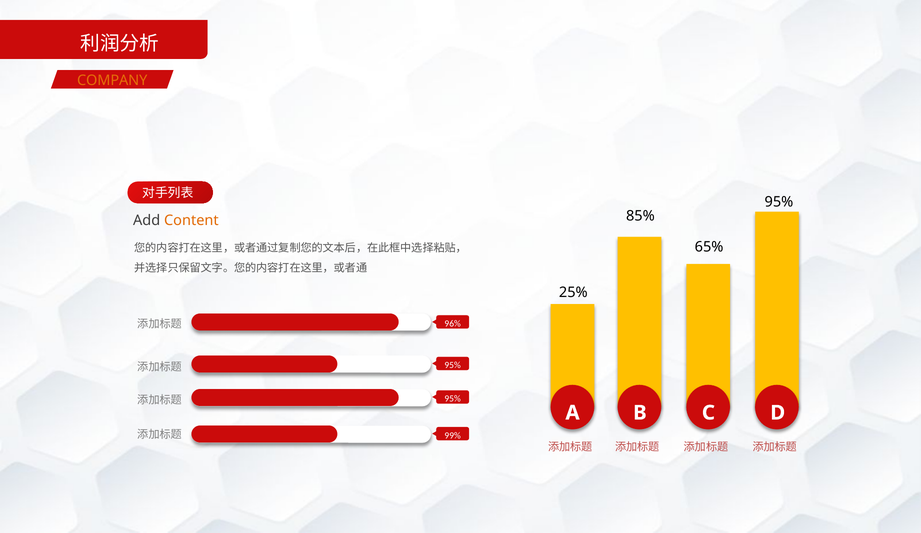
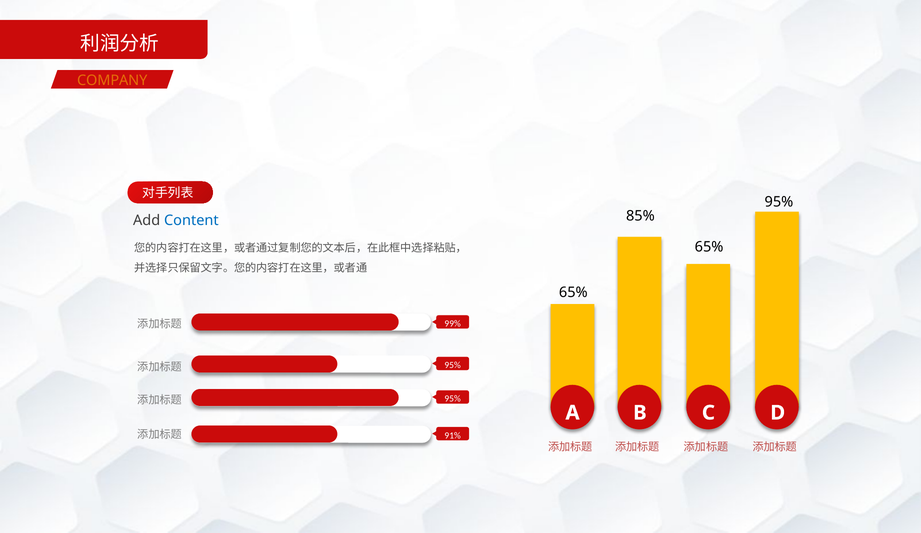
Content colour: orange -> blue
25% at (573, 293): 25% -> 65%
96%: 96% -> 99%
99%: 99% -> 91%
